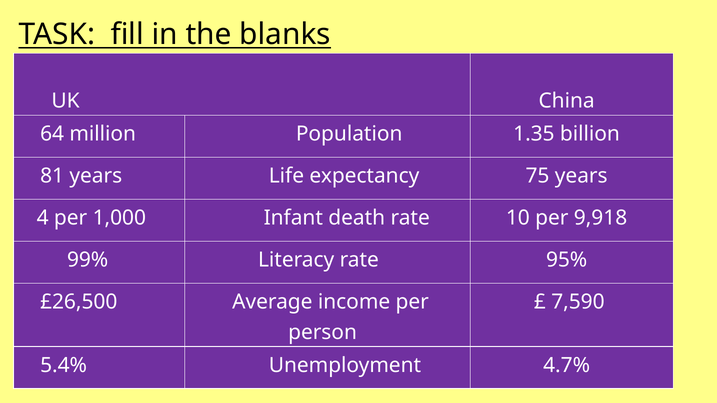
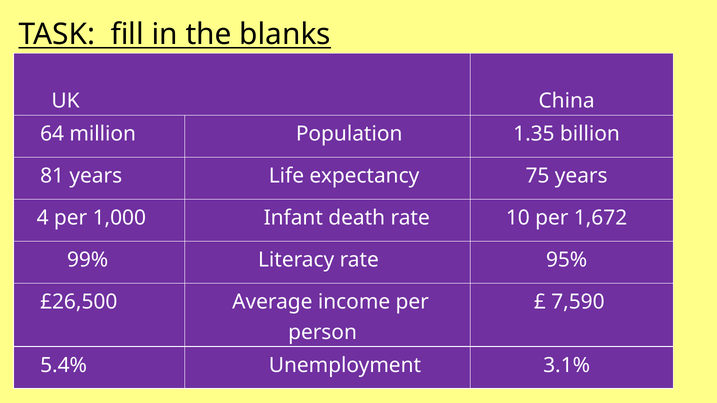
9,918: 9,918 -> 1,672
4.7%: 4.7% -> 3.1%
